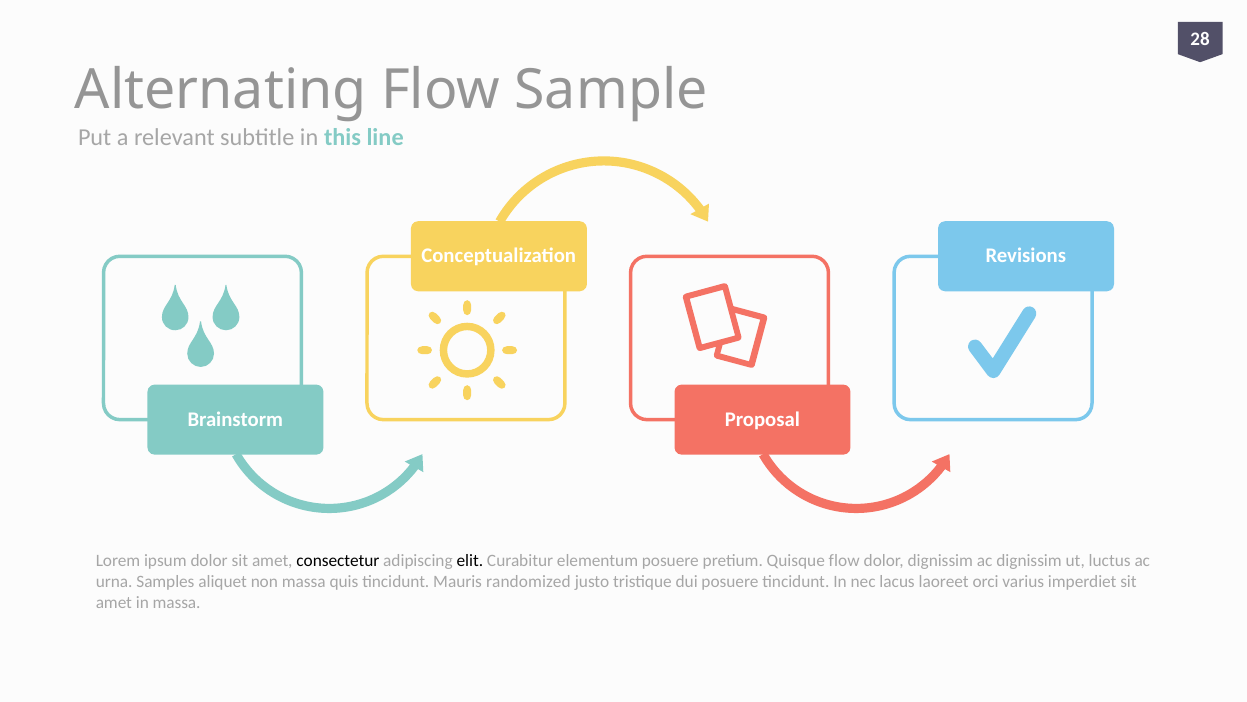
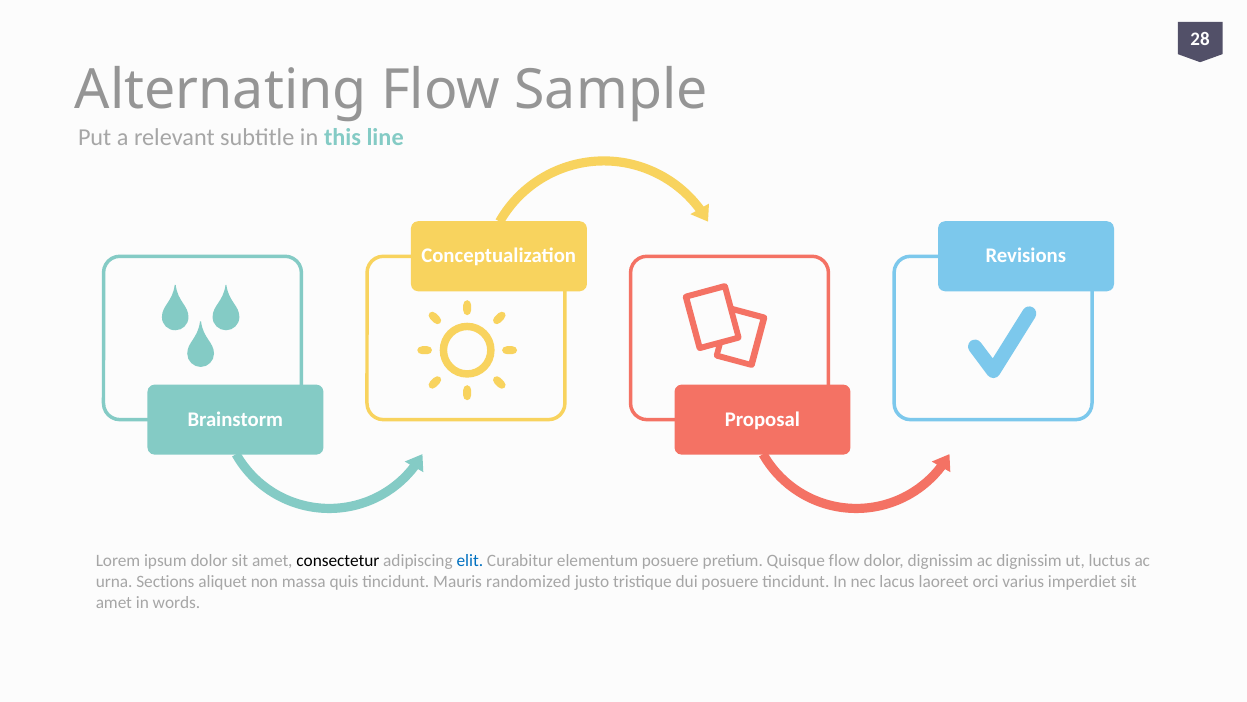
elit colour: black -> blue
Samples: Samples -> Sections
in massa: massa -> words
